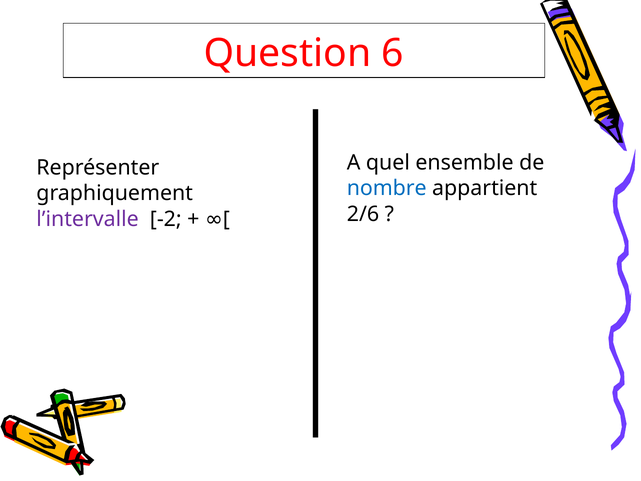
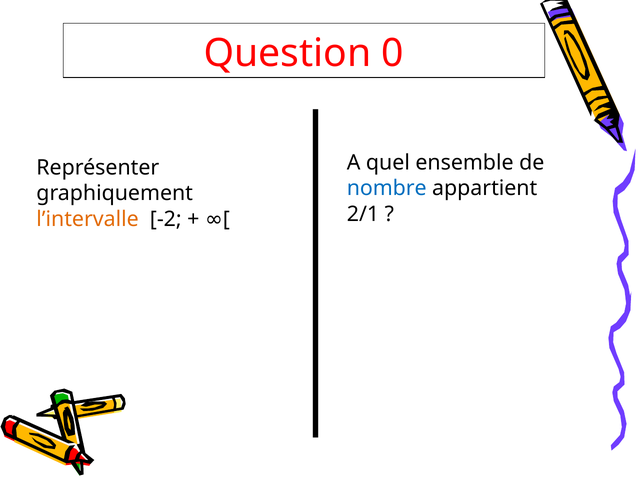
6: 6 -> 0
2/6: 2/6 -> 2/1
l’intervalle colour: purple -> orange
